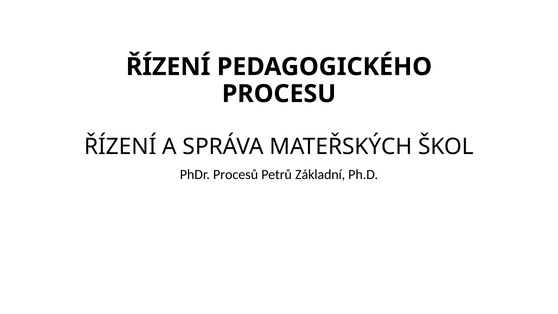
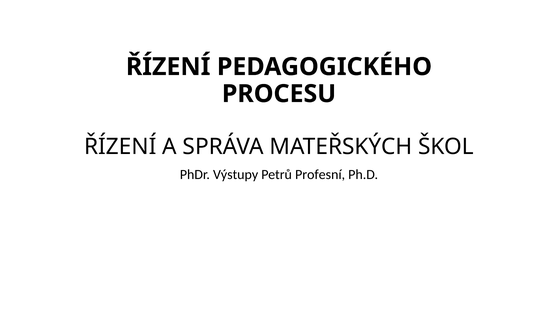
Procesů: Procesů -> Výstupy
Základní: Základní -> Profesní
